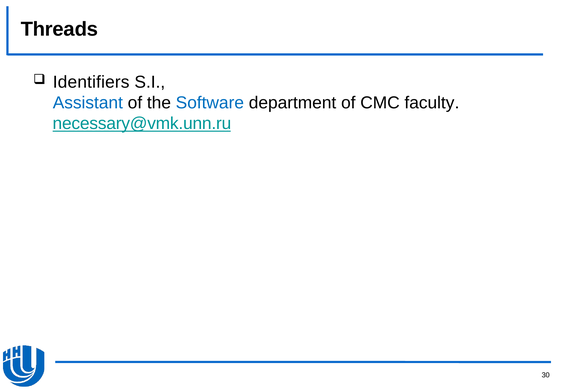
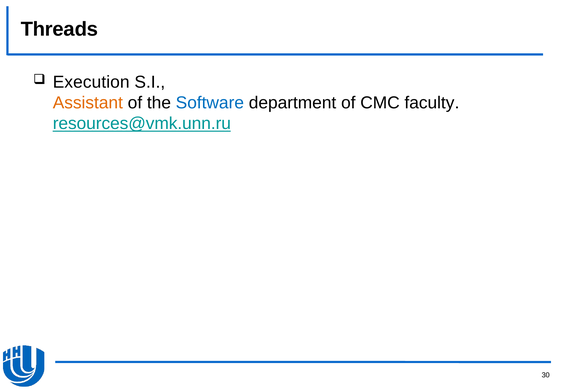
Identifiers: Identifiers -> Execution
Assistant colour: blue -> orange
necessary@vmk.unn.ru: necessary@vmk.unn.ru -> resources@vmk.unn.ru
